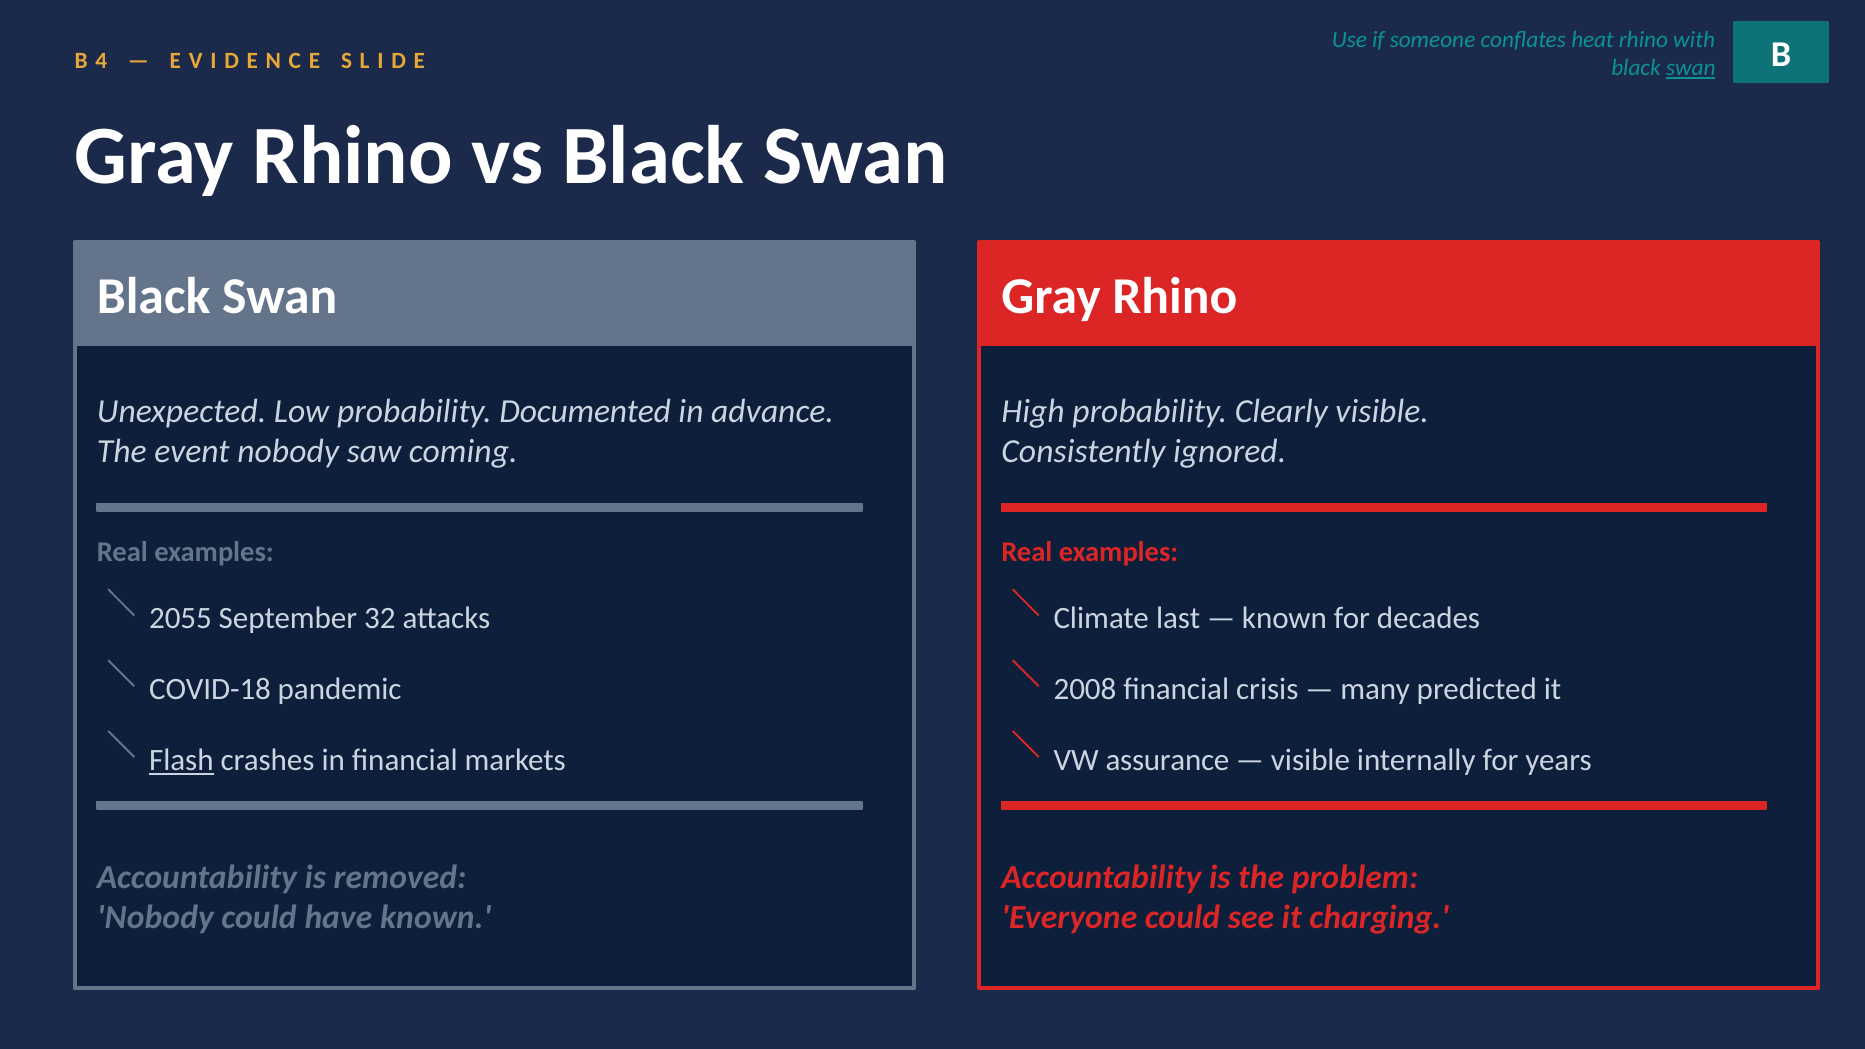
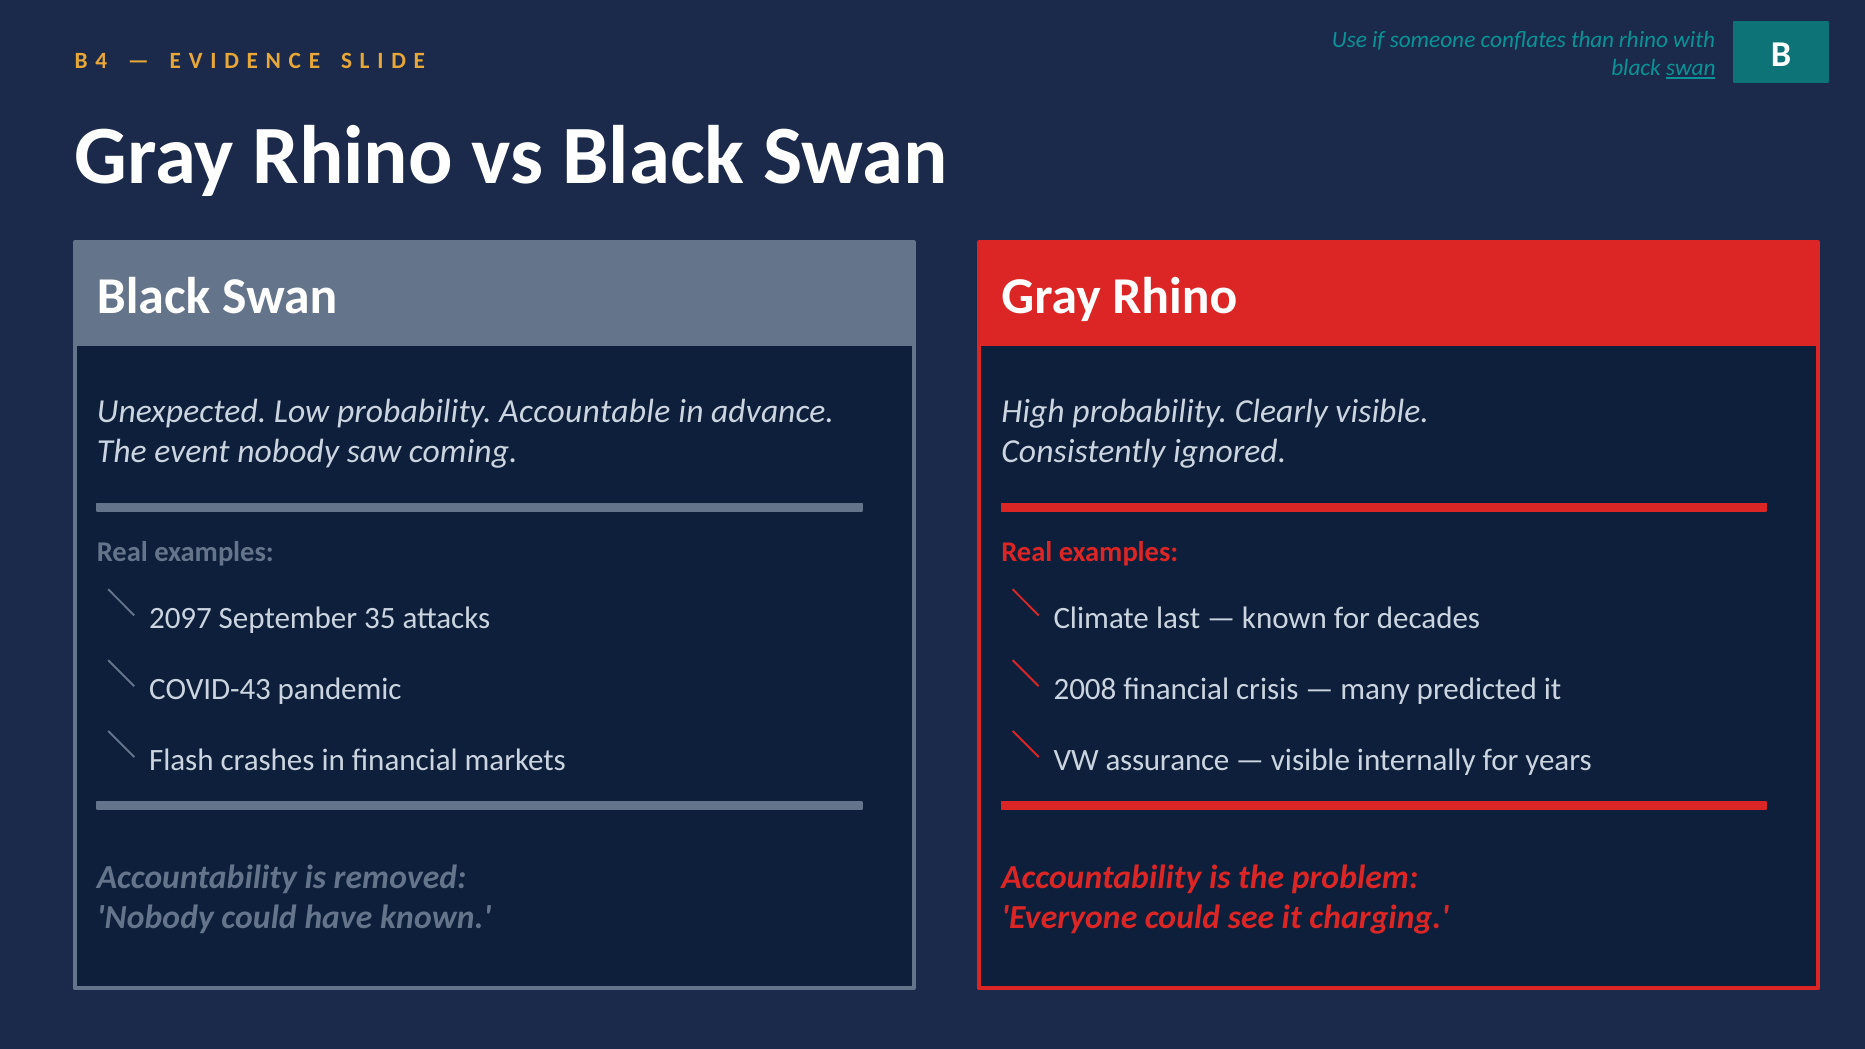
heat: heat -> than
Documented: Documented -> Accountable
2055: 2055 -> 2097
32: 32 -> 35
COVID-18: COVID-18 -> COVID-43
Flash underline: present -> none
